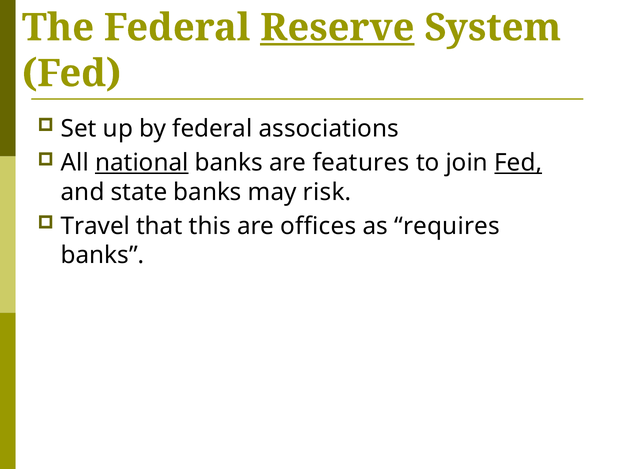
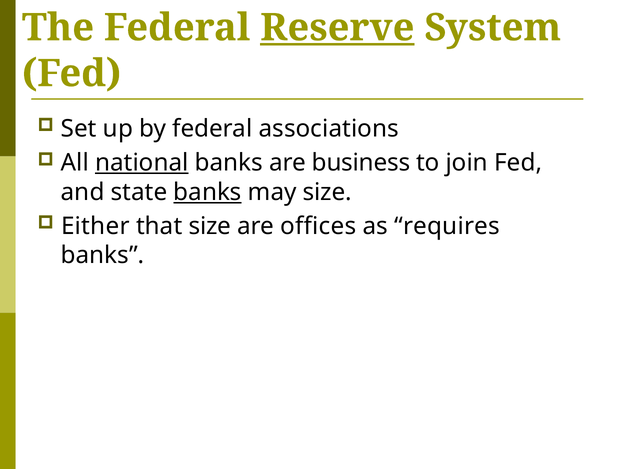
features: features -> business
Fed at (518, 163) underline: present -> none
banks at (208, 192) underline: none -> present
may risk: risk -> size
Travel: Travel -> Either
that this: this -> size
